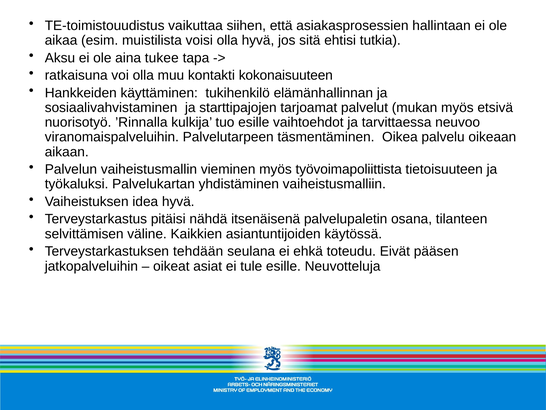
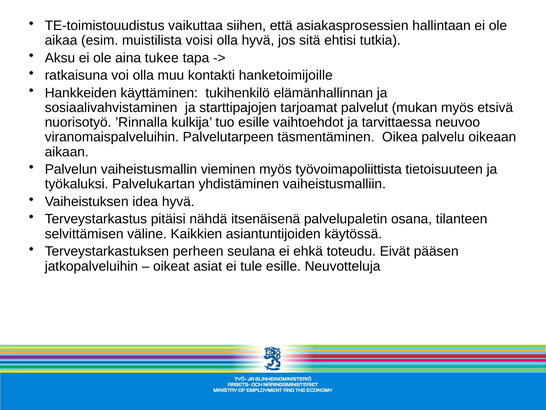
kokonaisuuteen: kokonaisuuteen -> hanketoimijoille
tehdään: tehdään -> perheen
